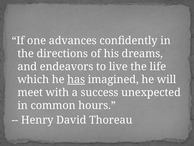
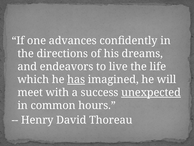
unexpected underline: none -> present
